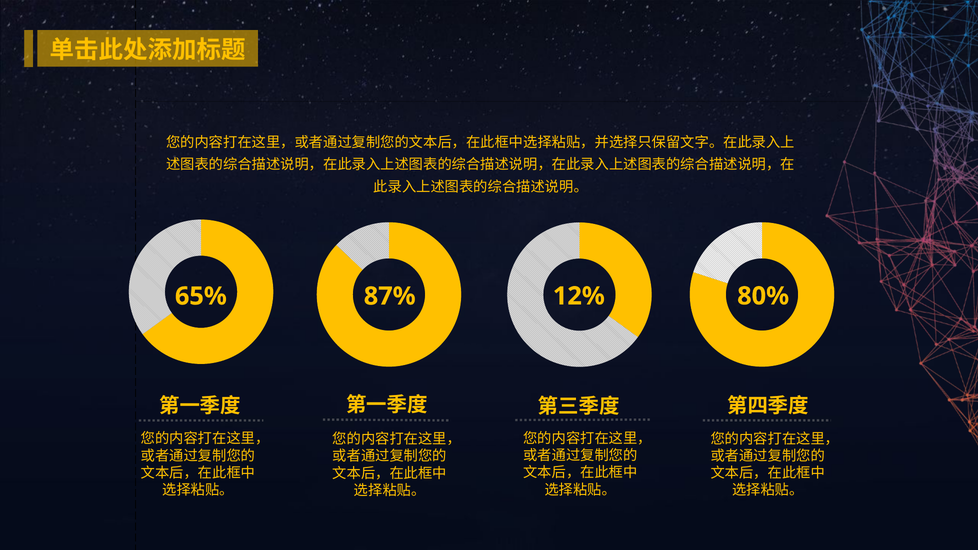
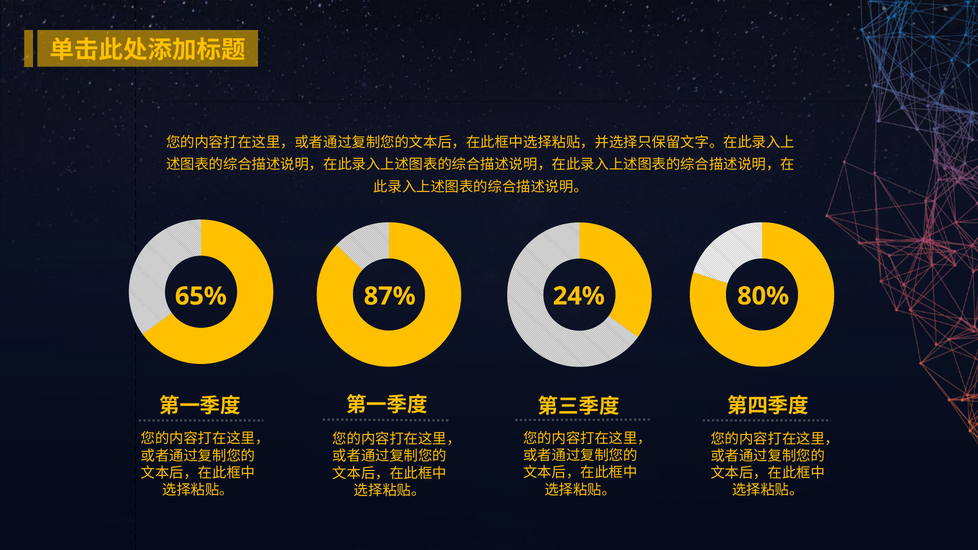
12%: 12% -> 24%
